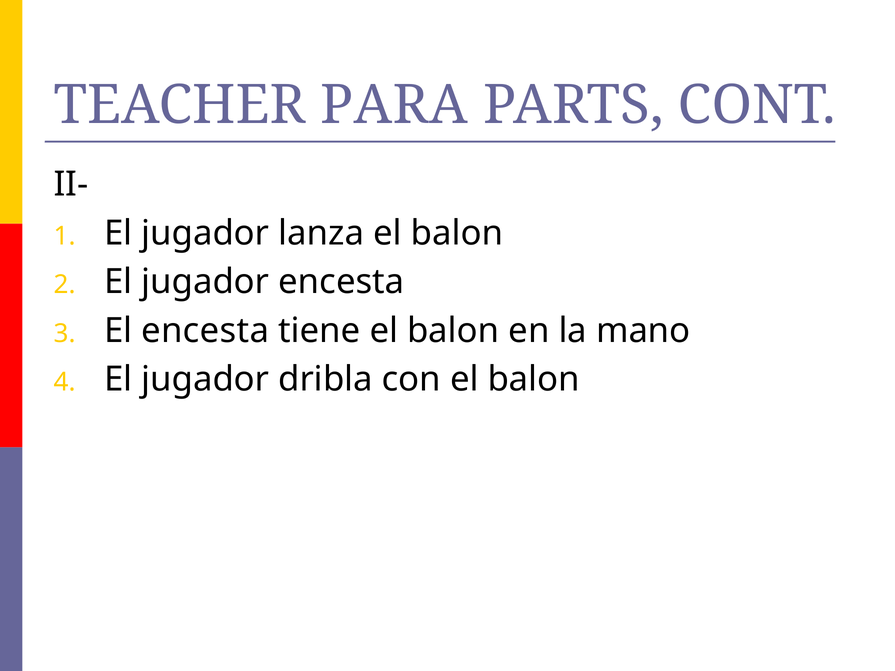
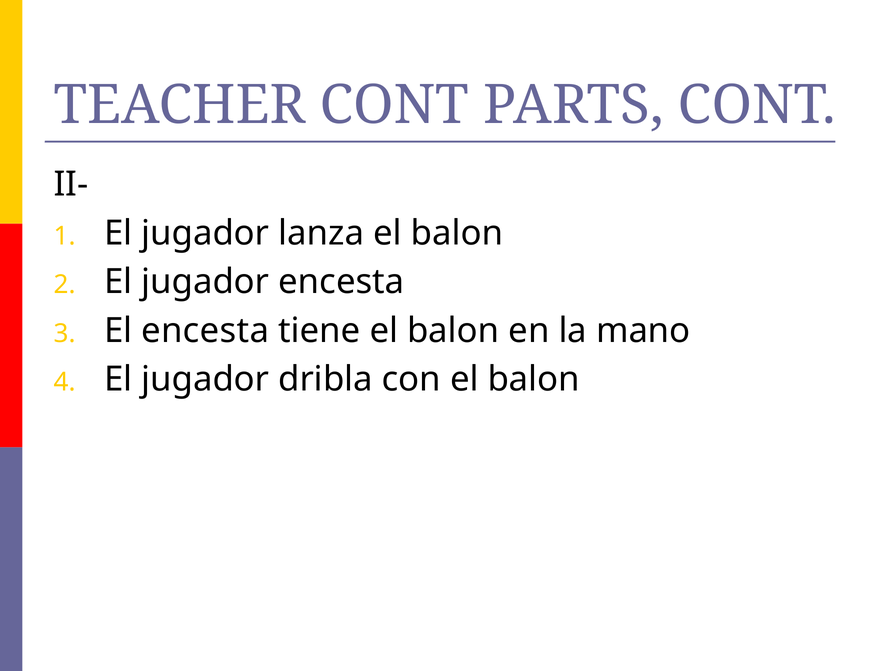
TEACHER PARA: PARA -> CONT
